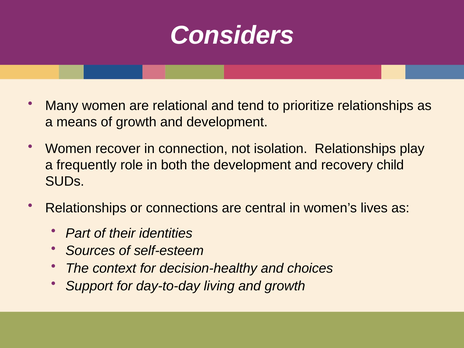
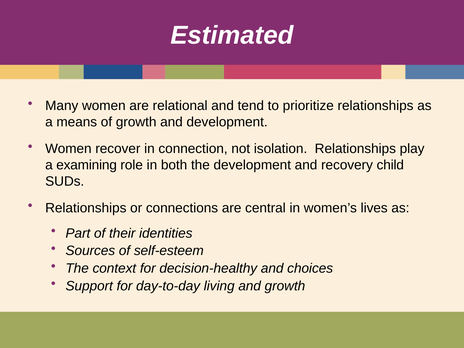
Considers: Considers -> Estimated
frequently: frequently -> examining
